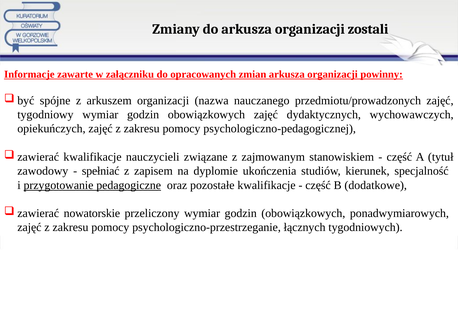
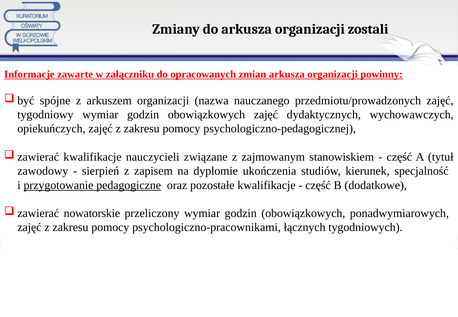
spełniać: spełniać -> sierpień
psychologiczno-przestrzeganie: psychologiczno-przestrzeganie -> psychologiczno-pracownikami
